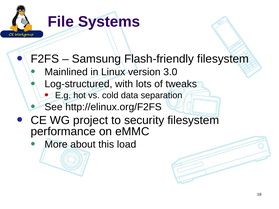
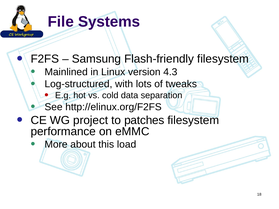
3.0: 3.0 -> 4.3
security: security -> patches
